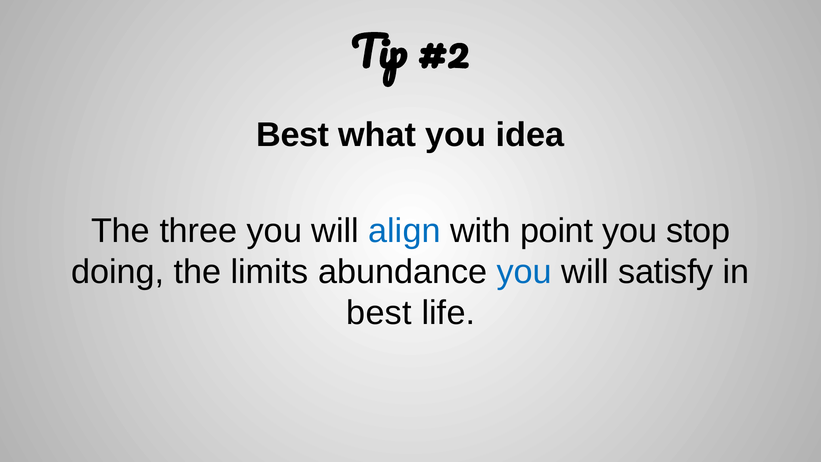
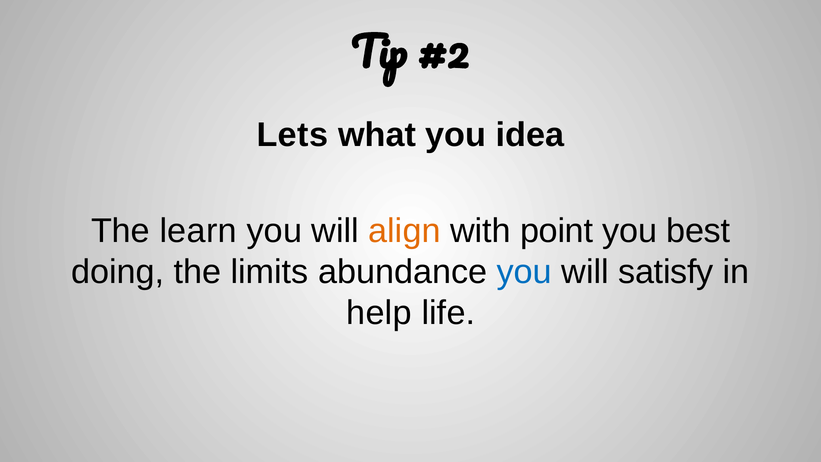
Best at (293, 135): Best -> Lets
three: three -> learn
align colour: blue -> orange
stop: stop -> best
best at (379, 313): best -> help
